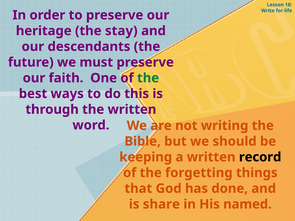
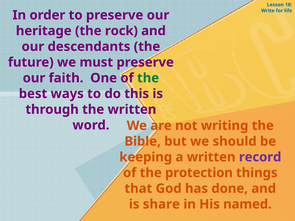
stay: stay -> rock
record colour: black -> purple
forgetting: forgetting -> protection
